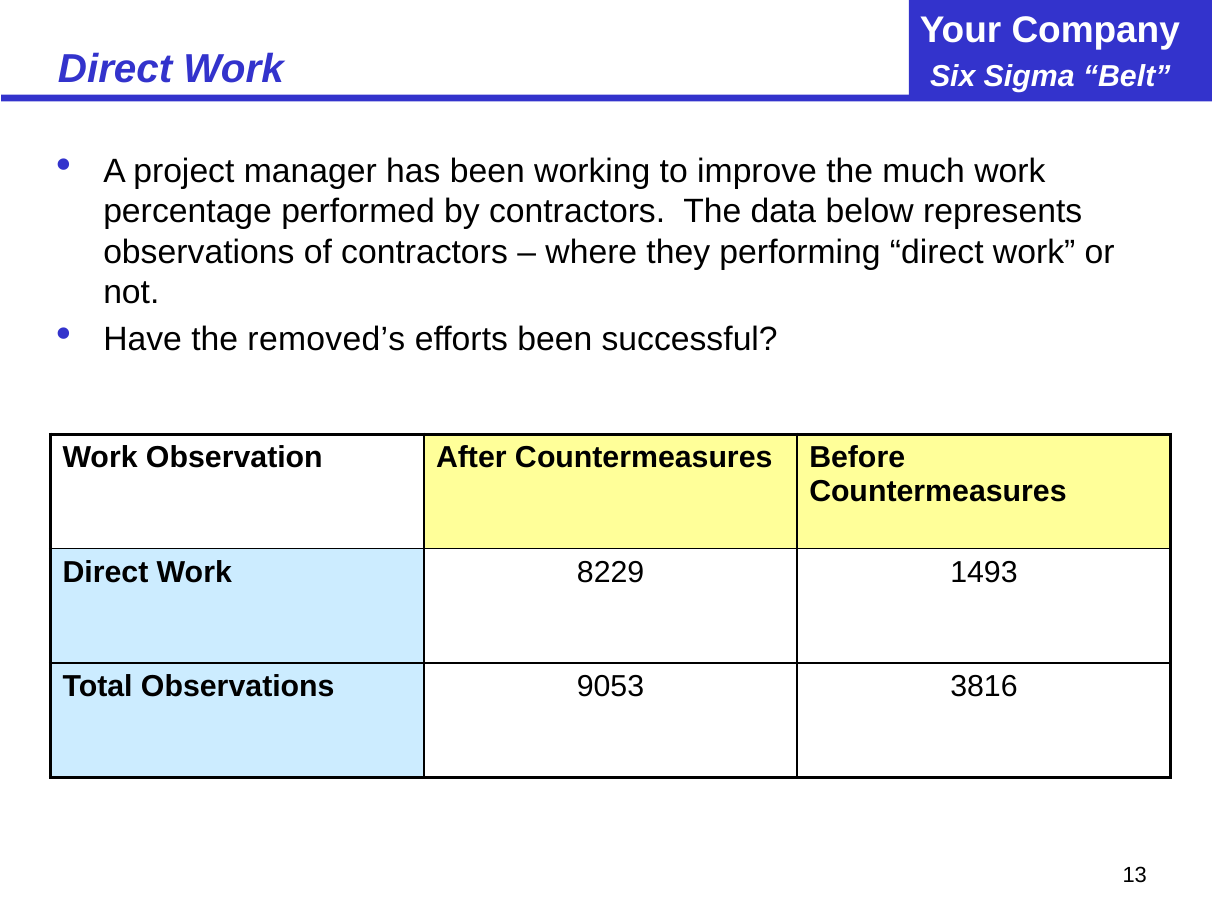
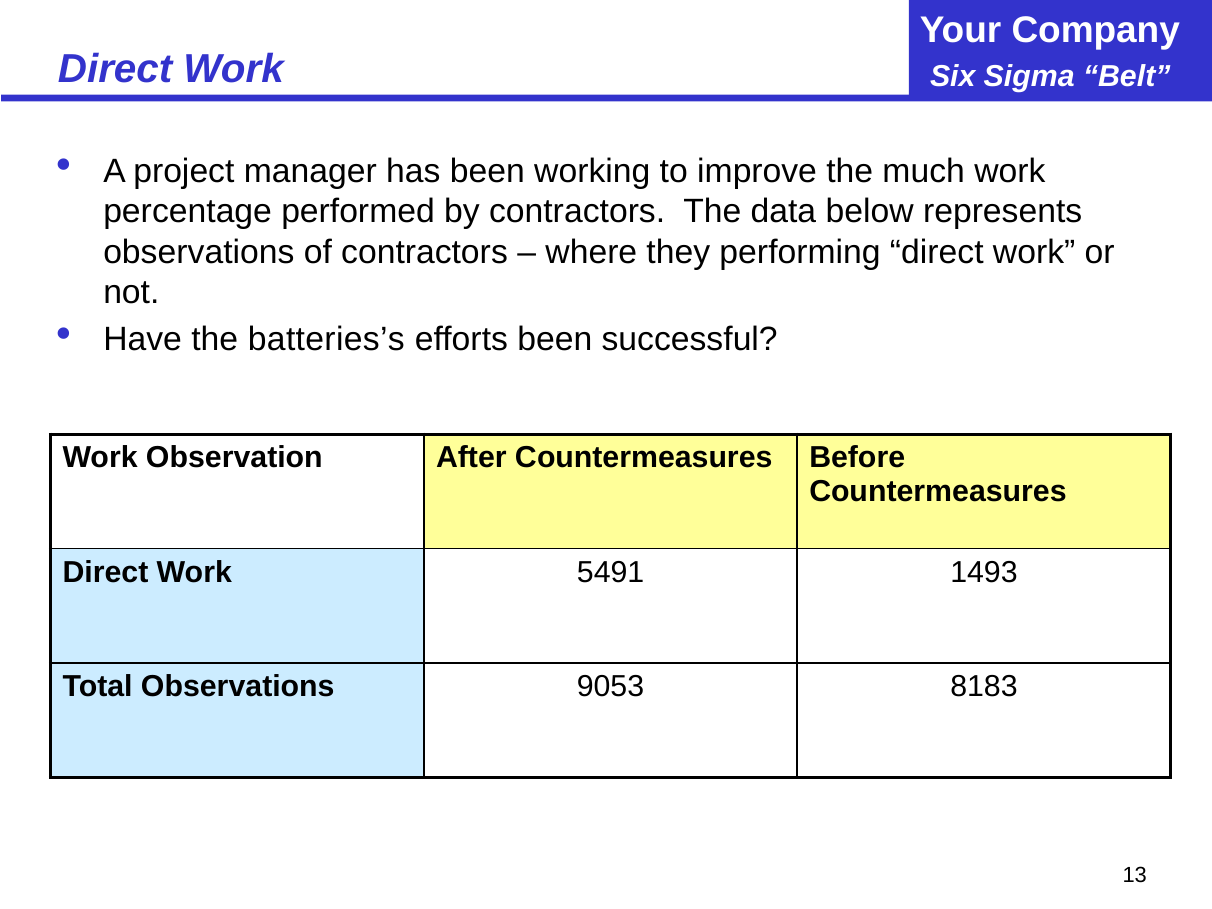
removed’s: removed’s -> batteries’s
8229: 8229 -> 5491
3816: 3816 -> 8183
